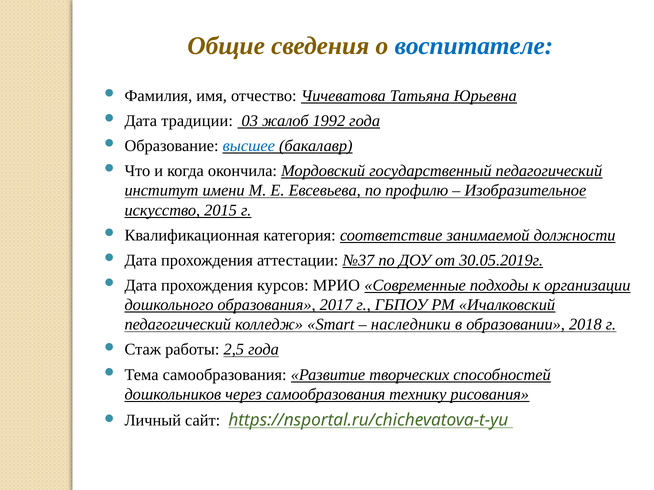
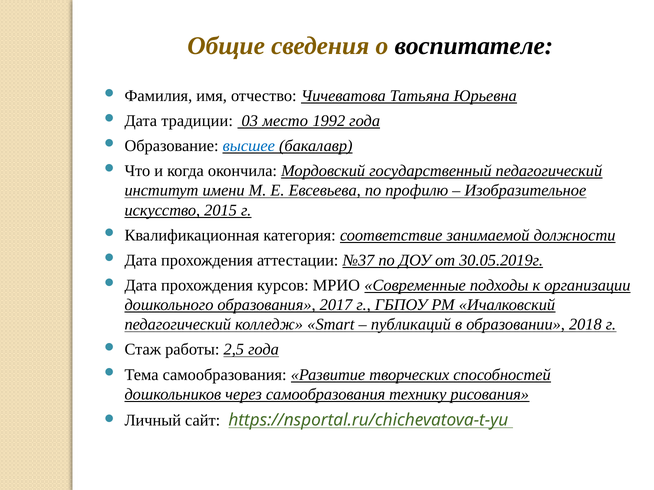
воспитателе colour: blue -> black
жалоб: жалоб -> место
наследники: наследники -> публикаций
